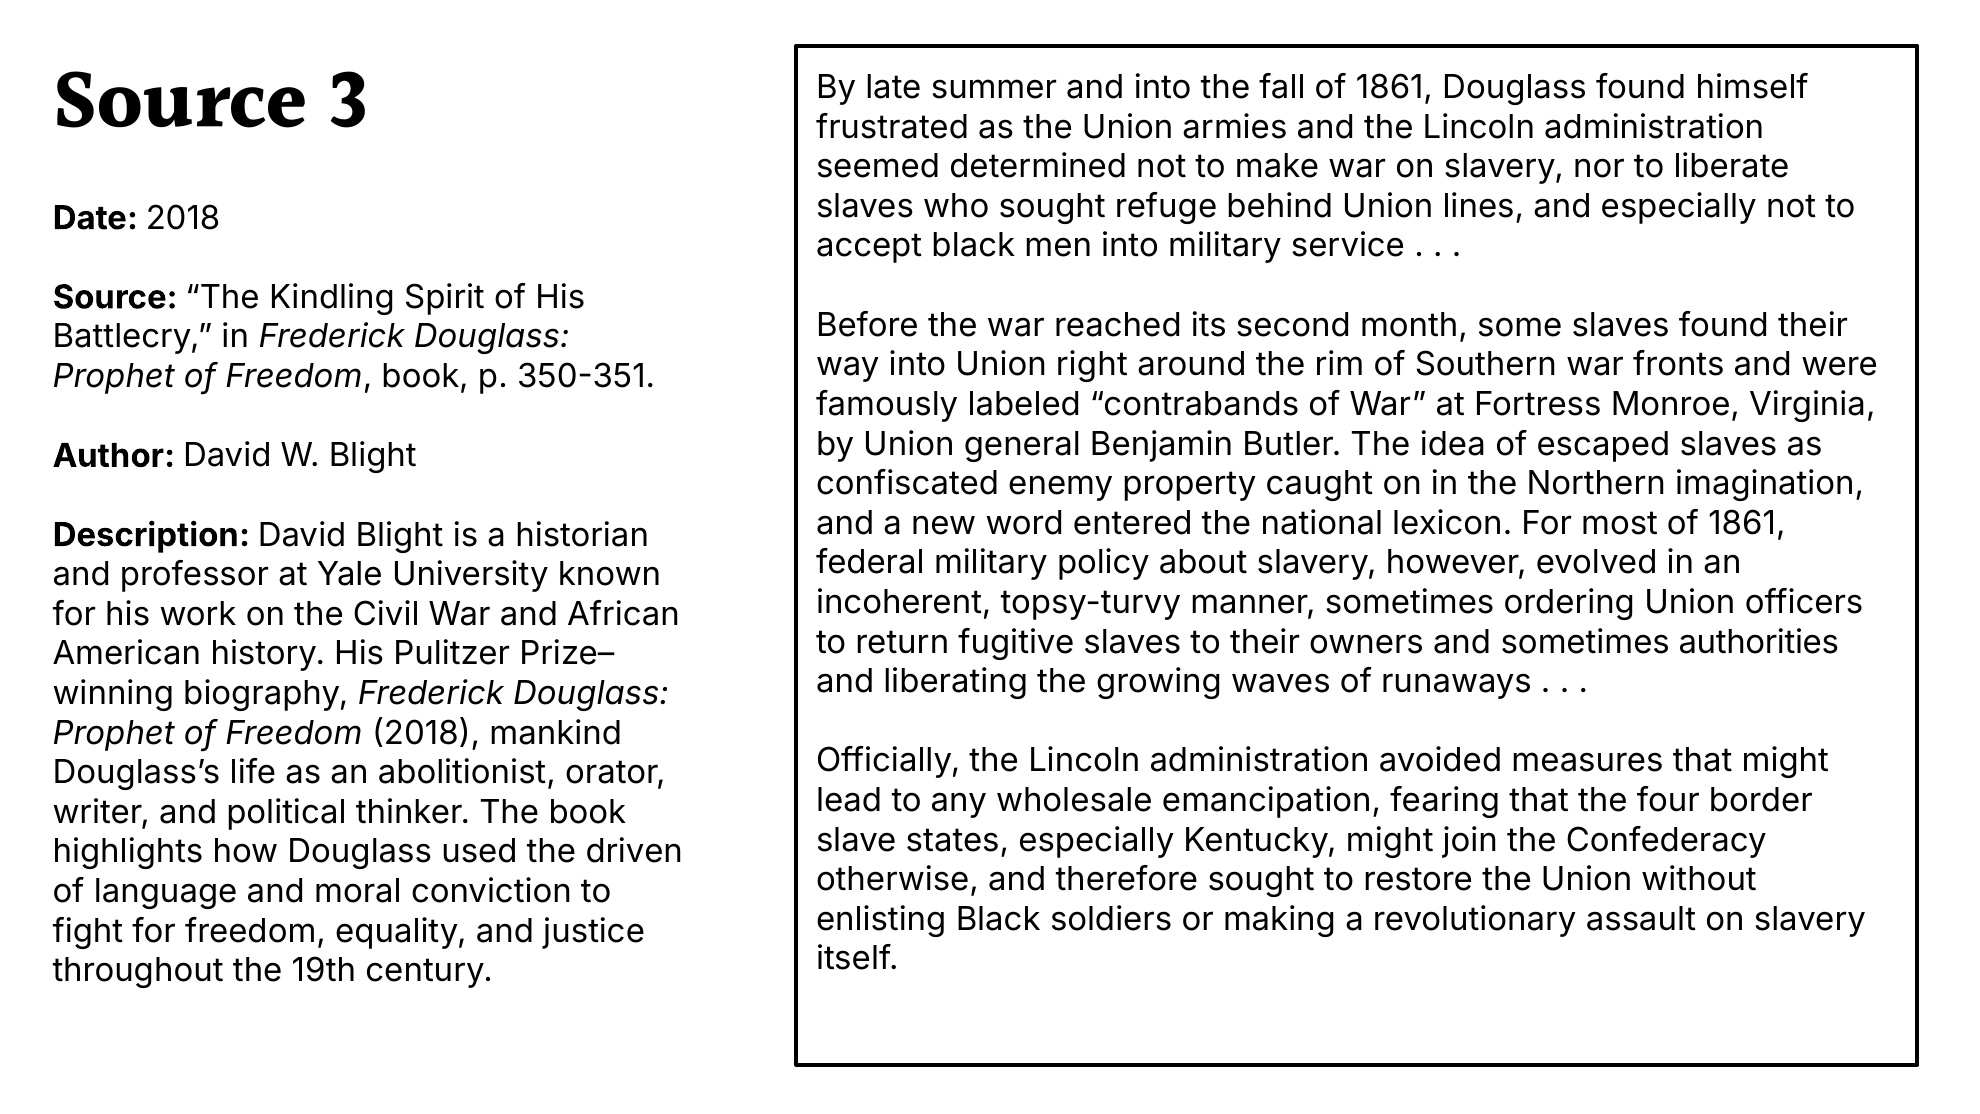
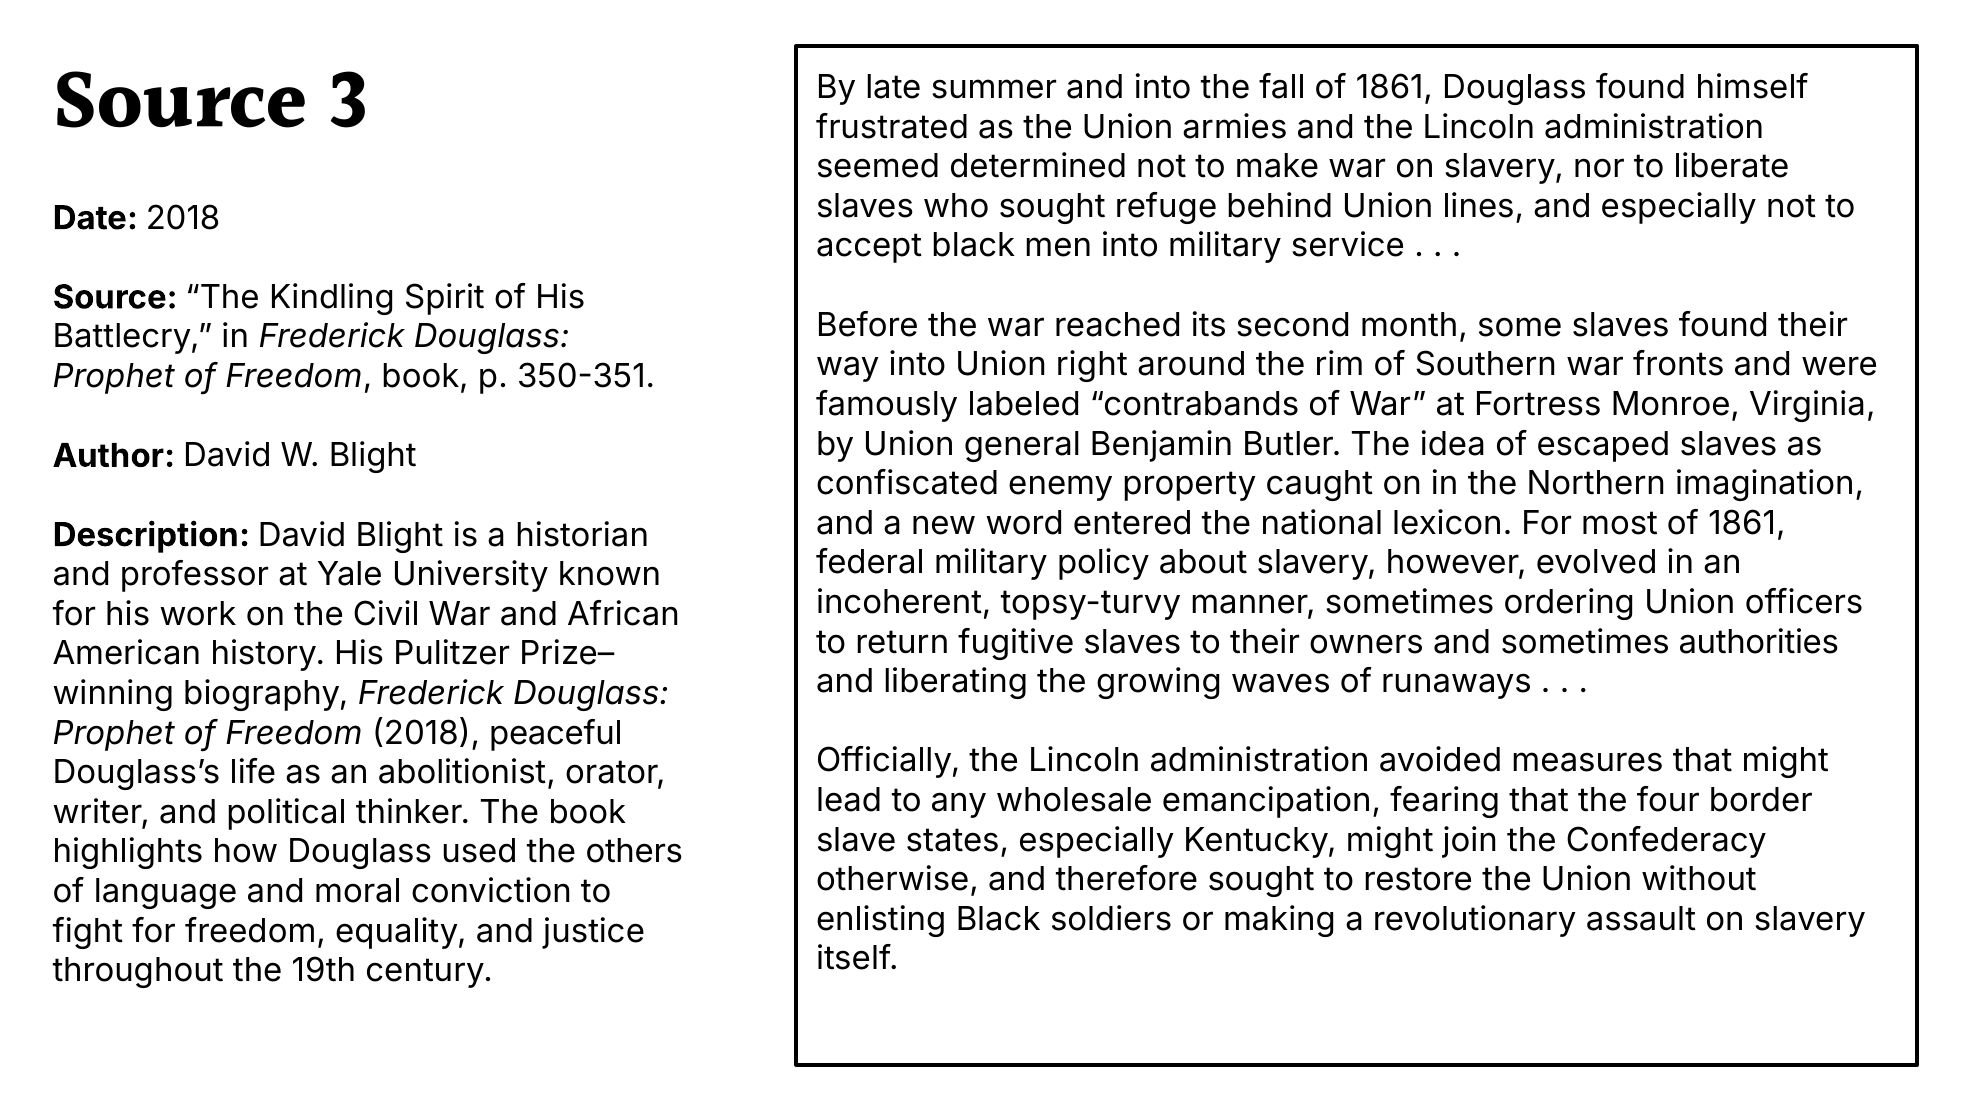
mankind: mankind -> peaceful
driven: driven -> others
